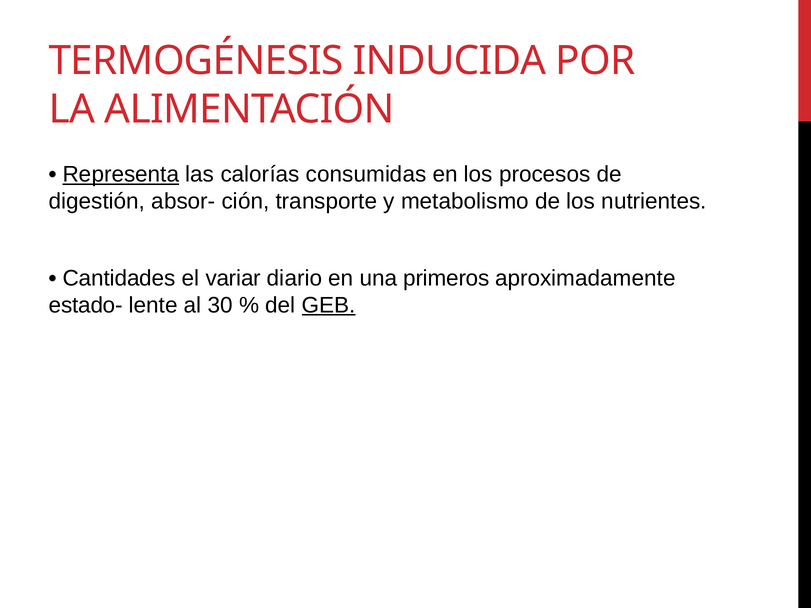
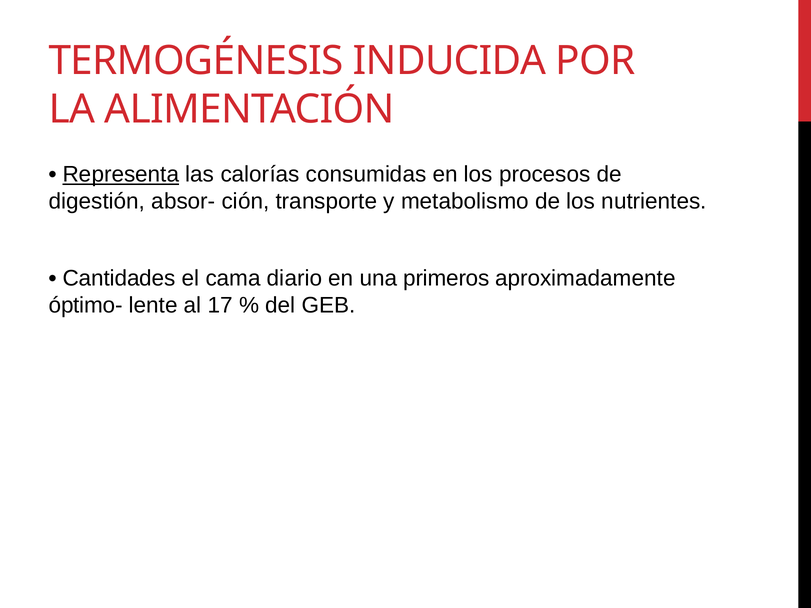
variar: variar -> cama
estado-: estado- -> óptimo-
30: 30 -> 17
GEB underline: present -> none
